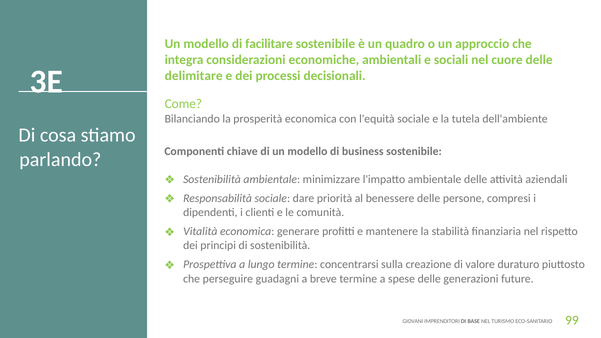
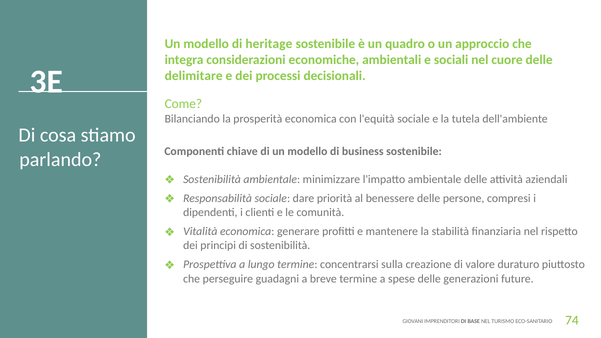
facilitare: facilitare -> heritage
99: 99 -> 74
